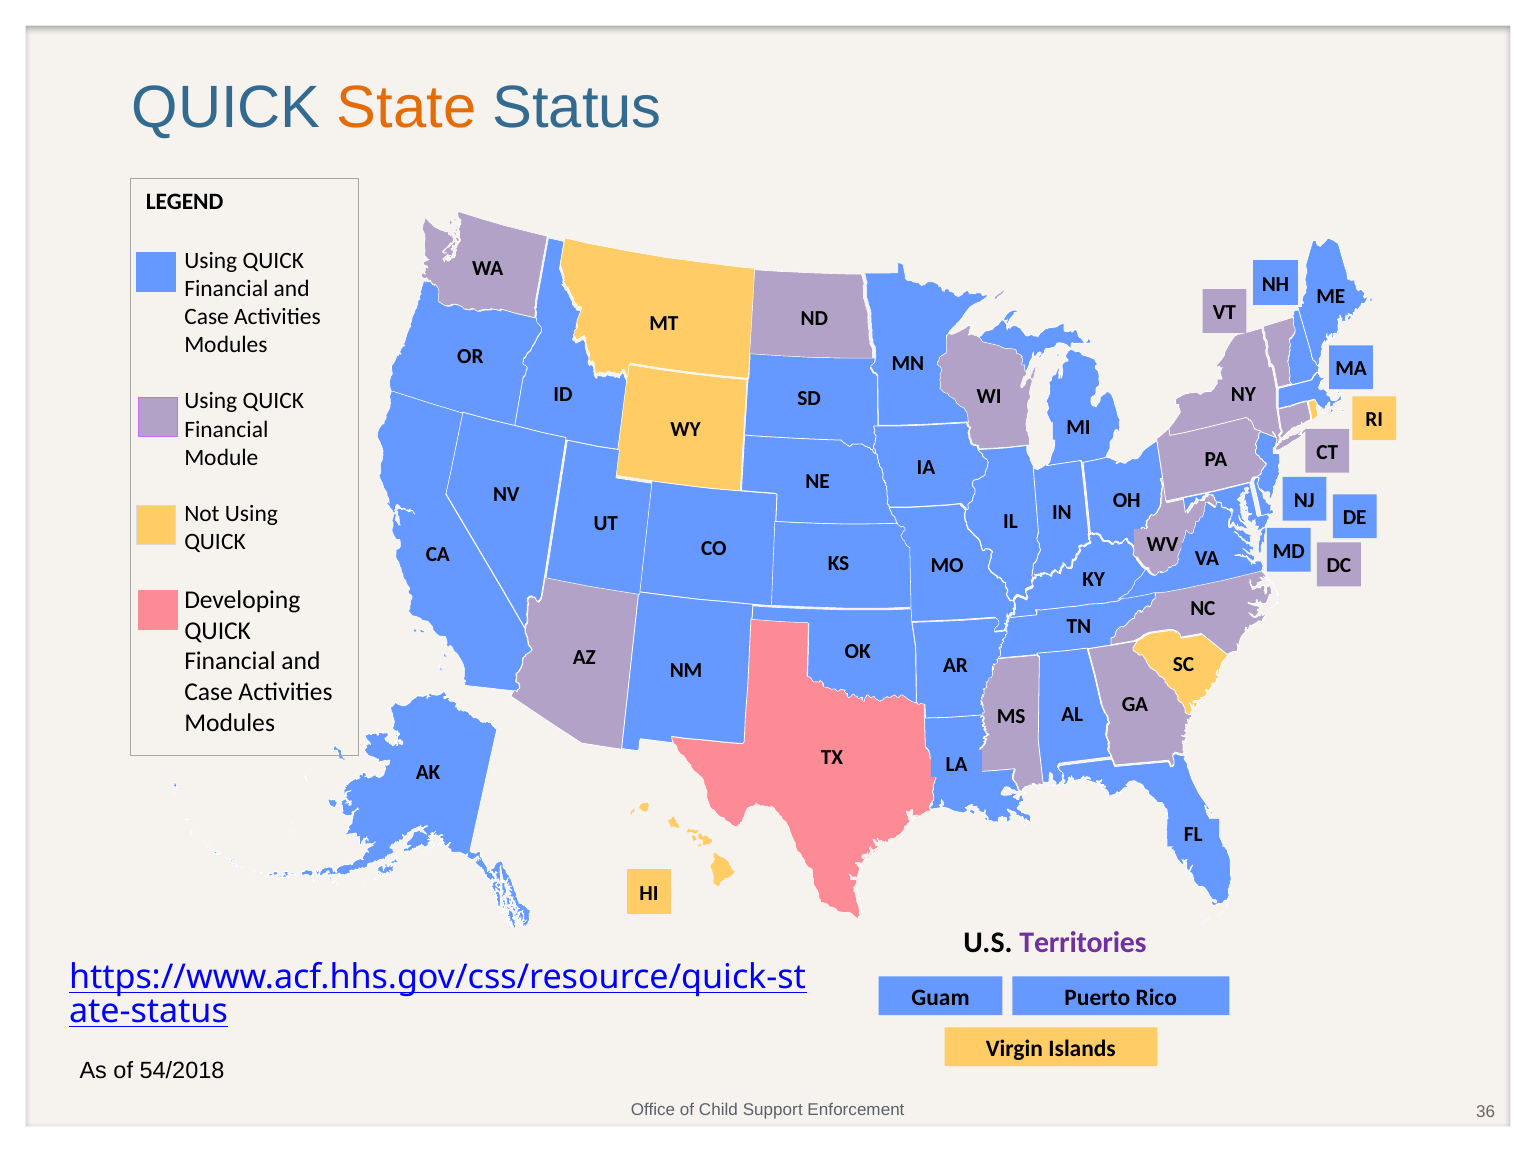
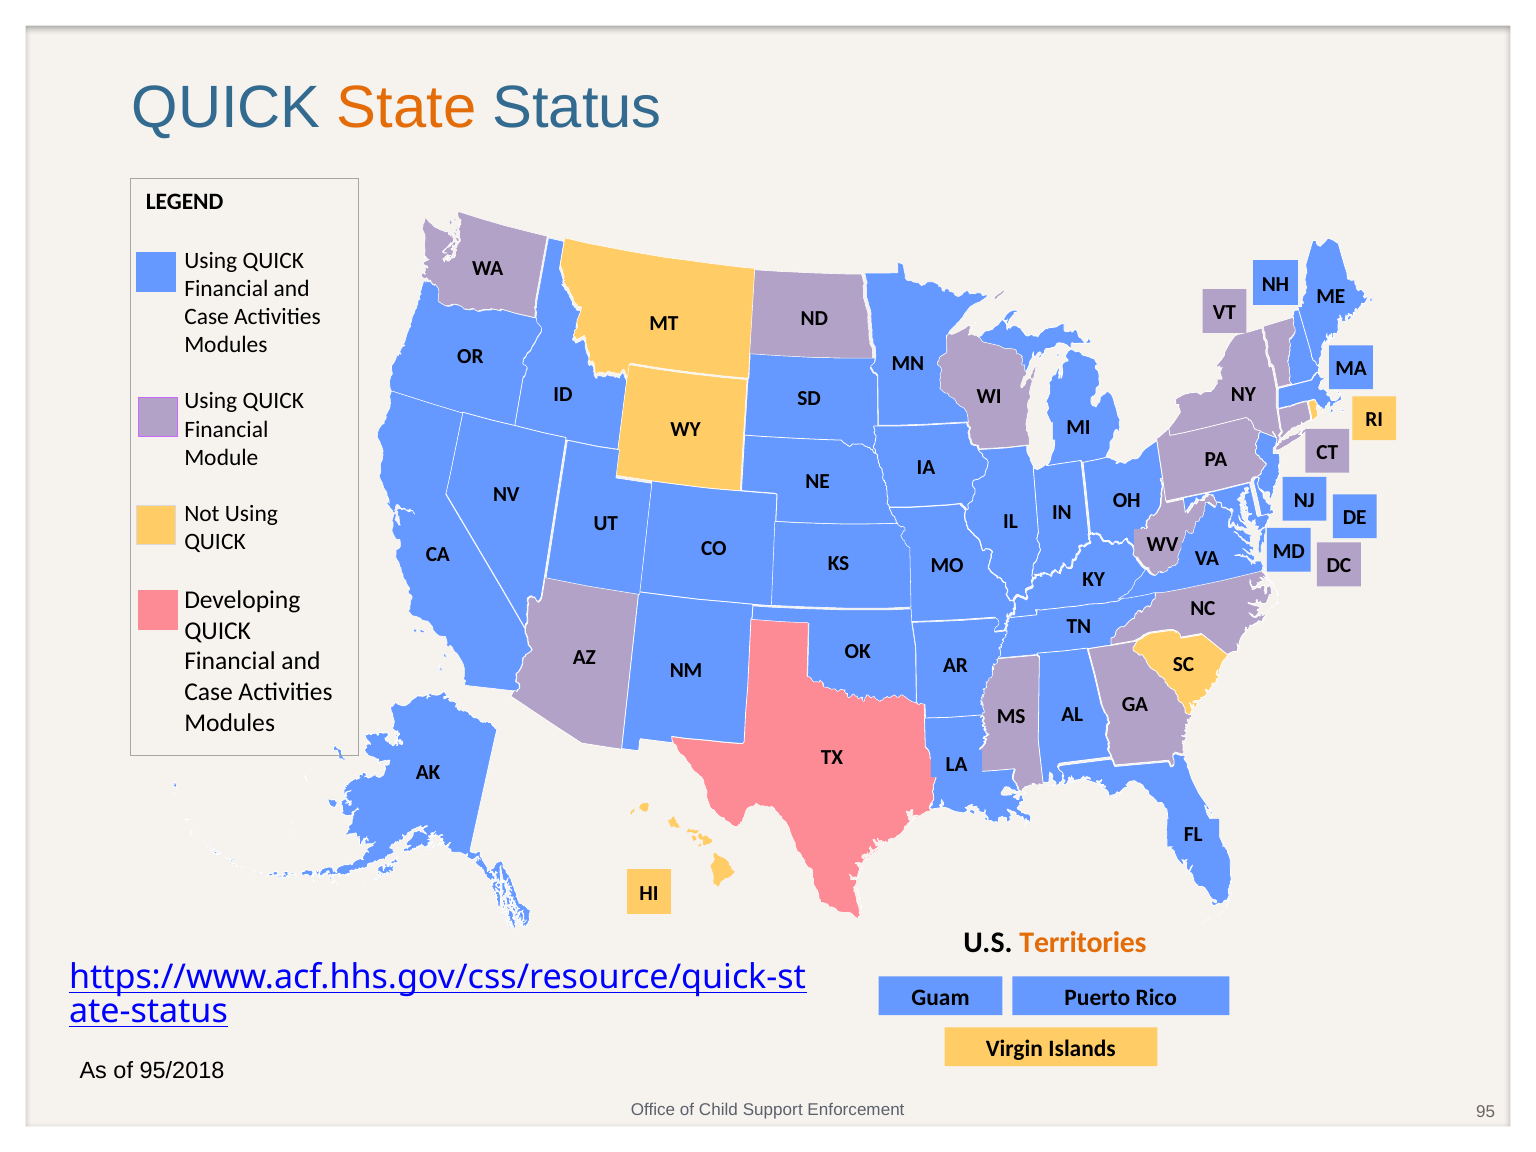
Territories colour: purple -> orange
54/2018: 54/2018 -> 95/2018
36: 36 -> 95
